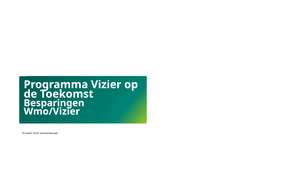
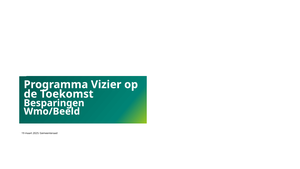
Wmo/Vizier: Wmo/Vizier -> Wmo/Beeld
